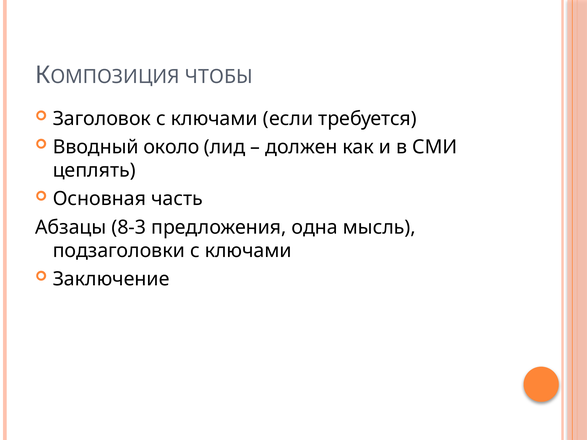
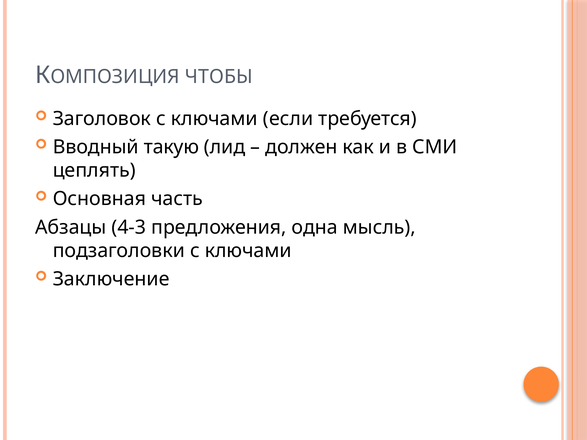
около: около -> такую
8-3: 8-3 -> 4-3
